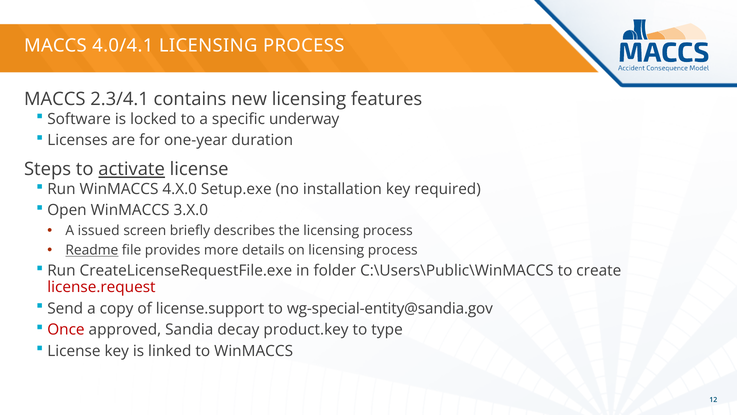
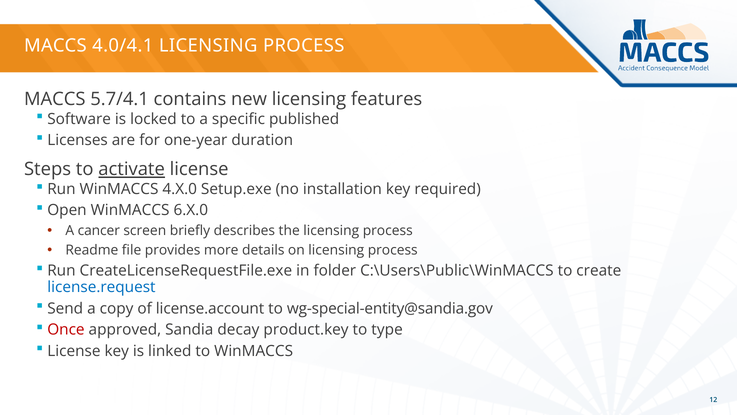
2.3/4.1: 2.3/4.1 -> 5.7/4.1
underway: underway -> published
3.X.0: 3.X.0 -> 6.X.0
issued: issued -> cancer
Readme underline: present -> none
license.request colour: red -> blue
license.support: license.support -> license.account
